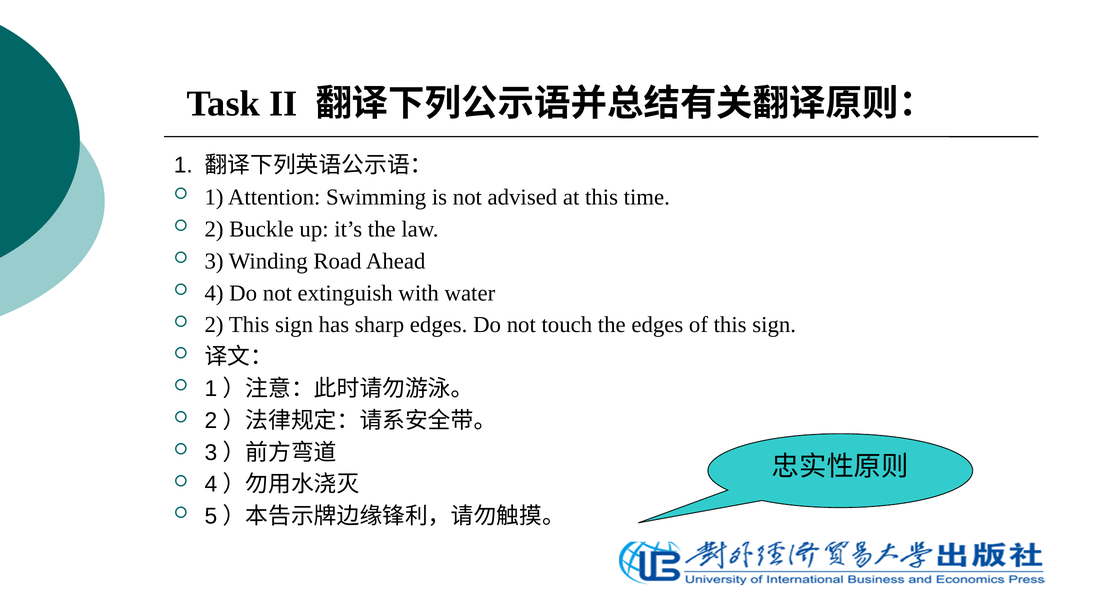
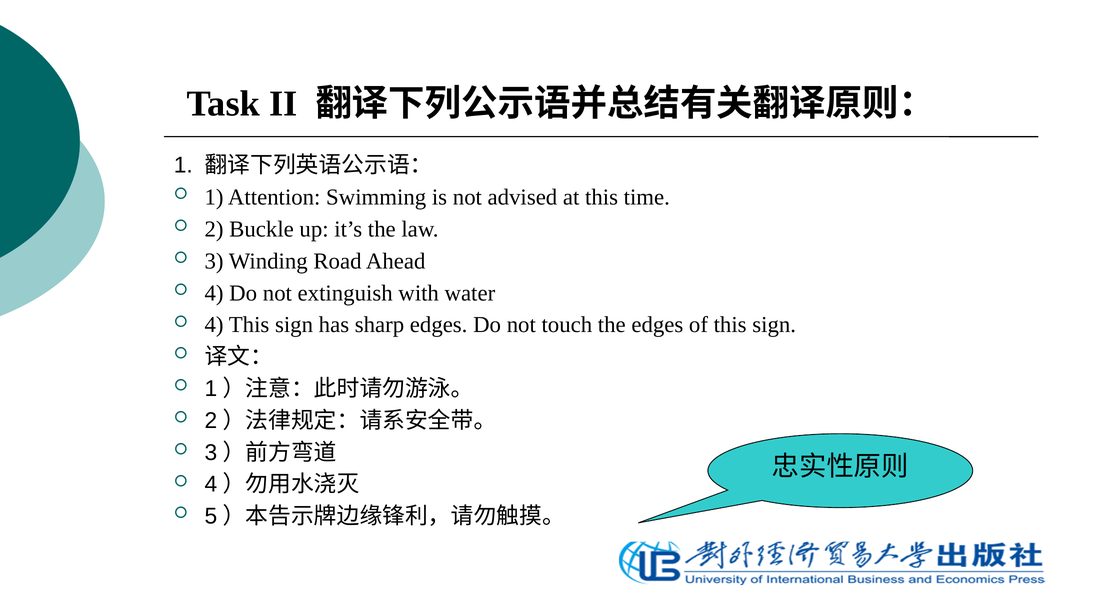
2 at (214, 325): 2 -> 4
